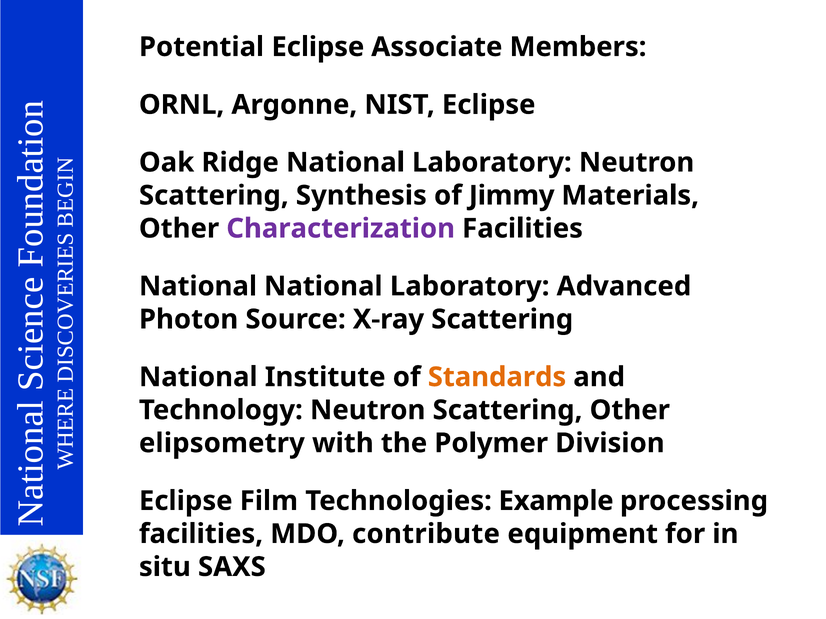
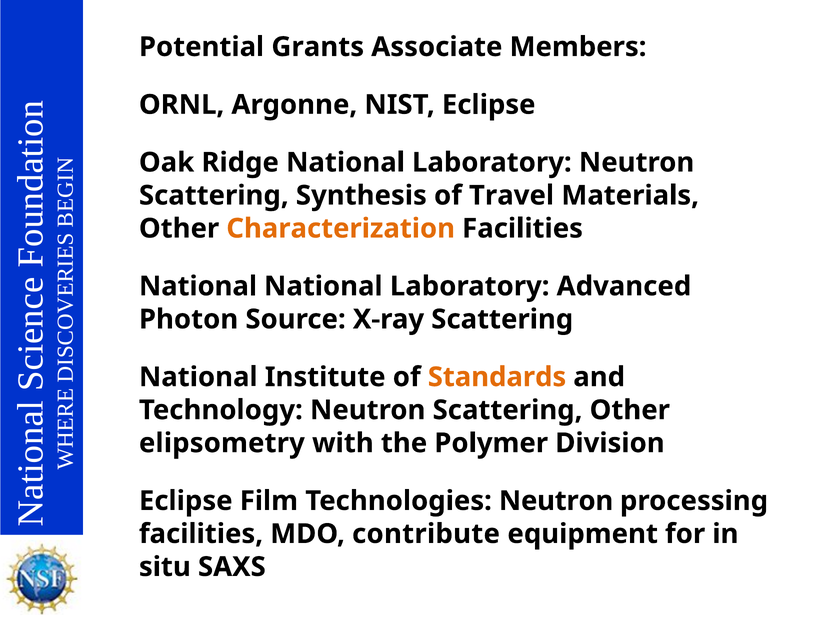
Potential Eclipse: Eclipse -> Grants
Jimmy: Jimmy -> Travel
Characterization colour: purple -> orange
Technologies Example: Example -> Neutron
